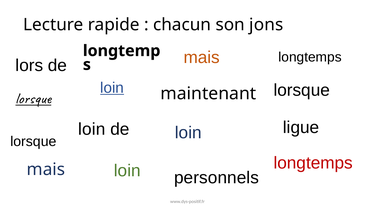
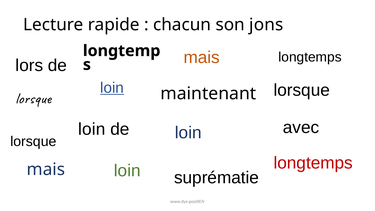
lorsque at (33, 98) underline: present -> none
ligue: ligue -> avec
personnels: personnels -> suprématie
